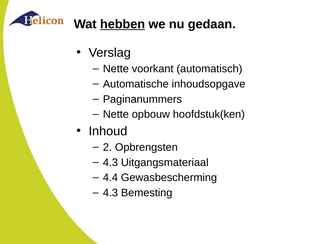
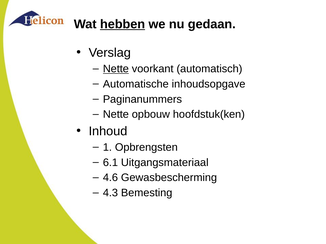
Nette at (116, 69) underline: none -> present
2: 2 -> 1
4.3 at (110, 163): 4.3 -> 6.1
4.4: 4.4 -> 4.6
